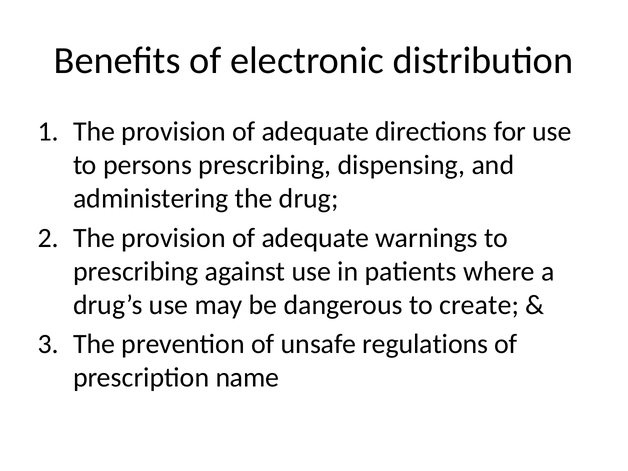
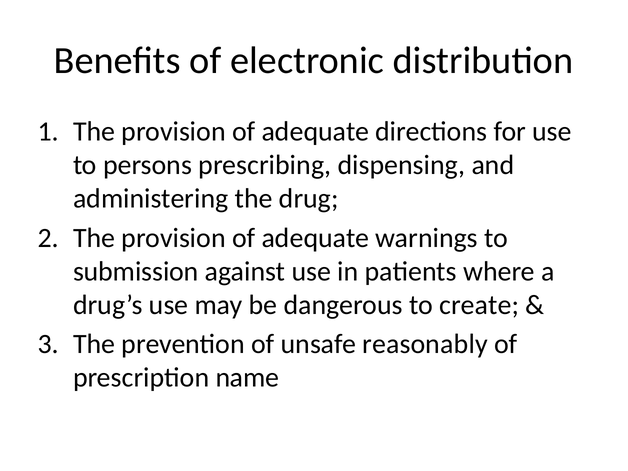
prescribing at (136, 271): prescribing -> submission
regulations: regulations -> reasonably
